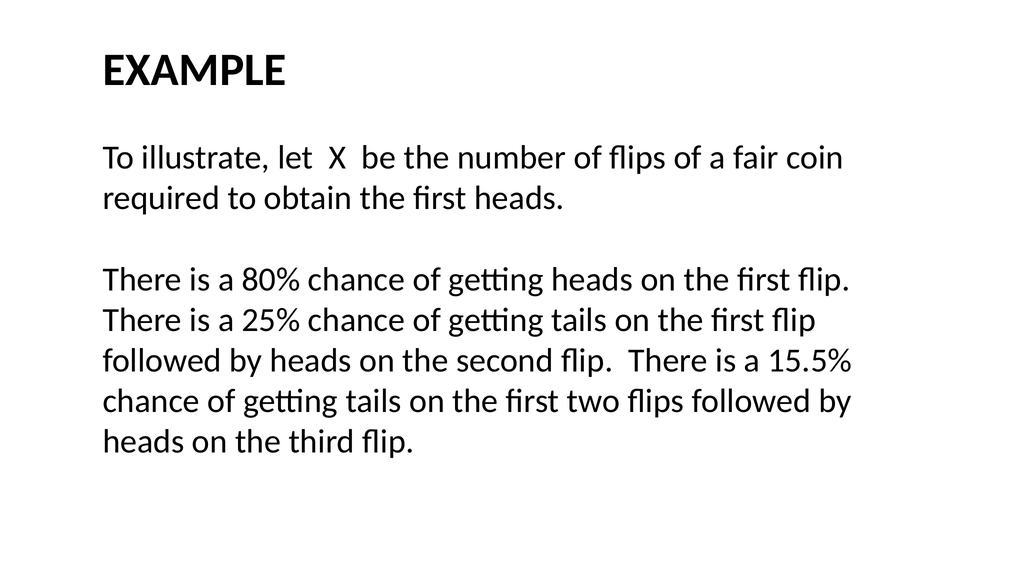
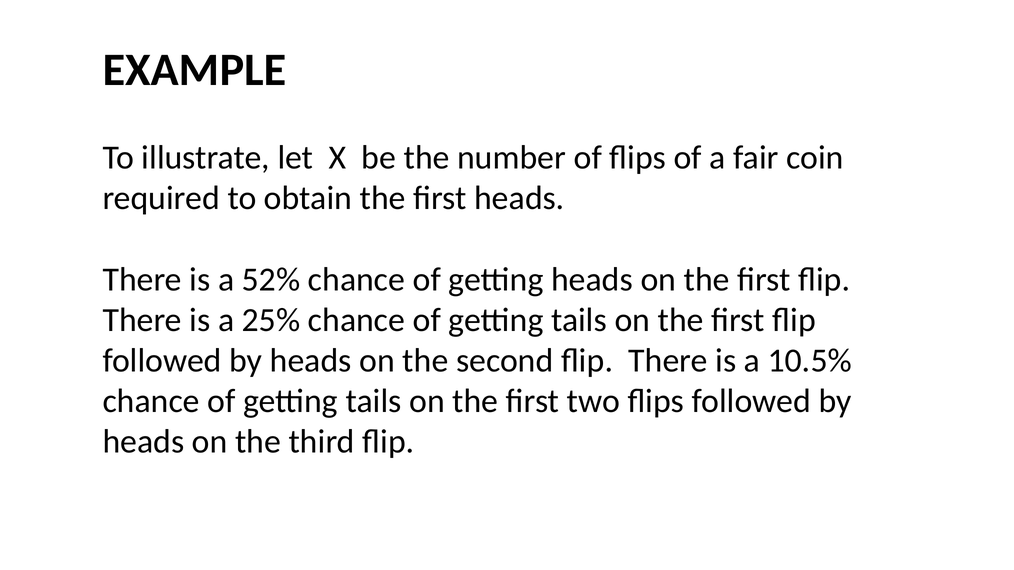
80%: 80% -> 52%
15.5%: 15.5% -> 10.5%
